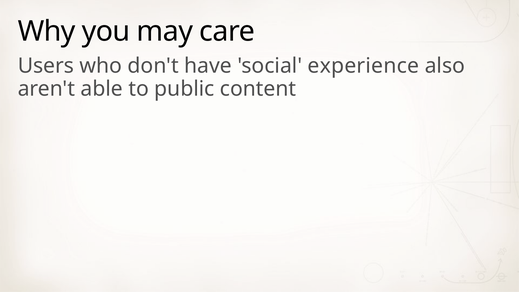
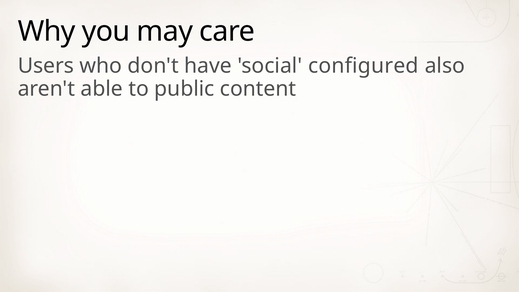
experience: experience -> configured
